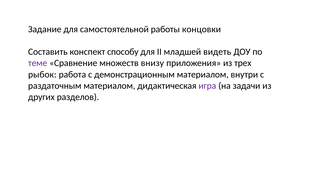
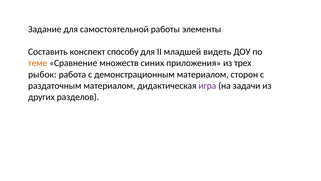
концовки: концовки -> элементы
теме colour: purple -> orange
внизу: внизу -> синих
внутри: внутри -> сторон
